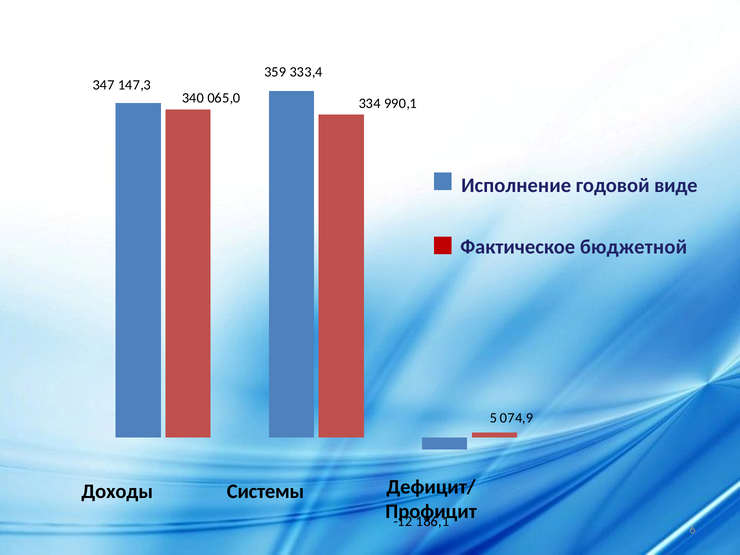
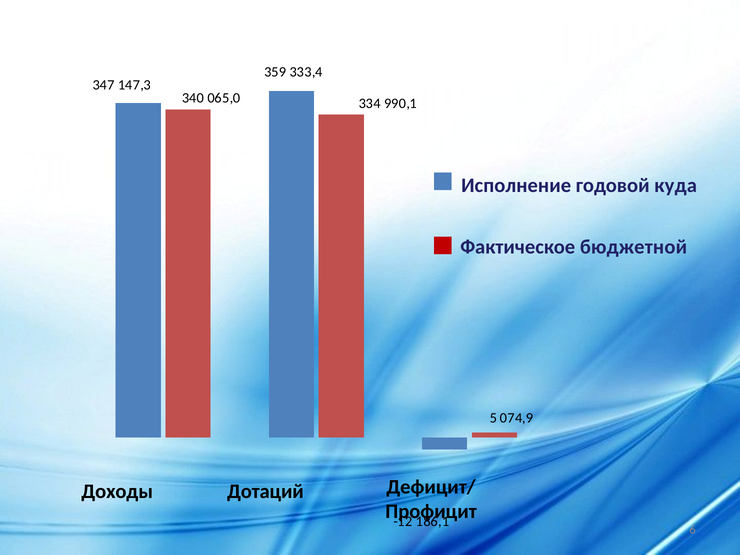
виде: виде -> куда
Системы: Системы -> Дотаций
